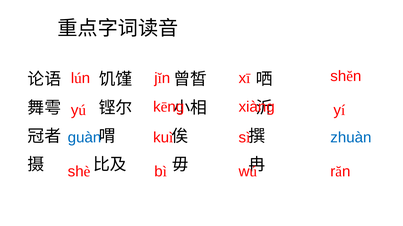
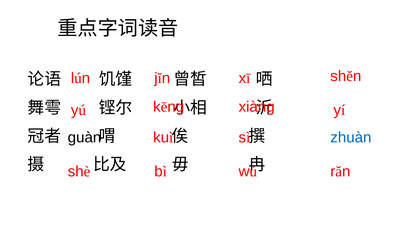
guàn colour: blue -> black
